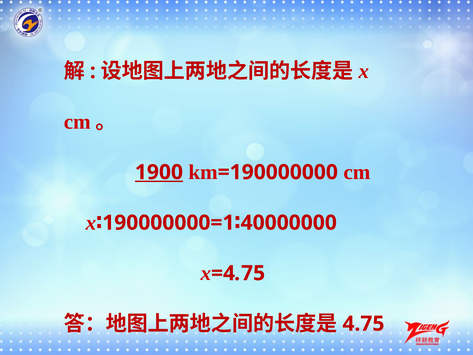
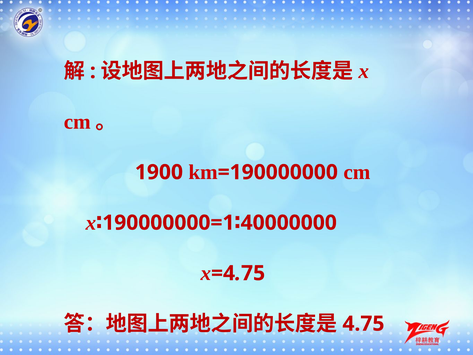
1900 underline: present -> none
